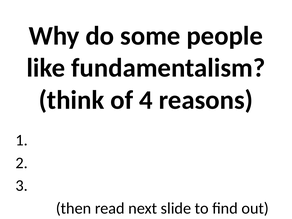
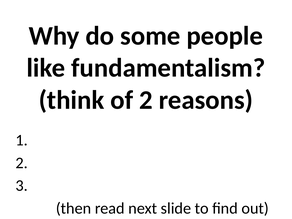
of 4: 4 -> 2
